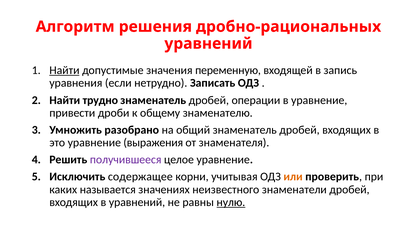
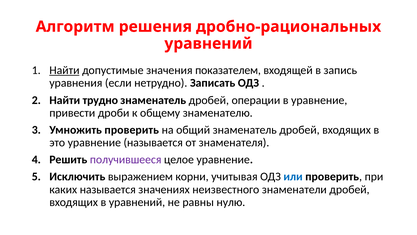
переменную: переменную -> показателем
Умножить разобрано: разобрано -> проверить
уравнение выражения: выражения -> называется
содержащее: содержащее -> выражением
или colour: orange -> blue
нулю underline: present -> none
